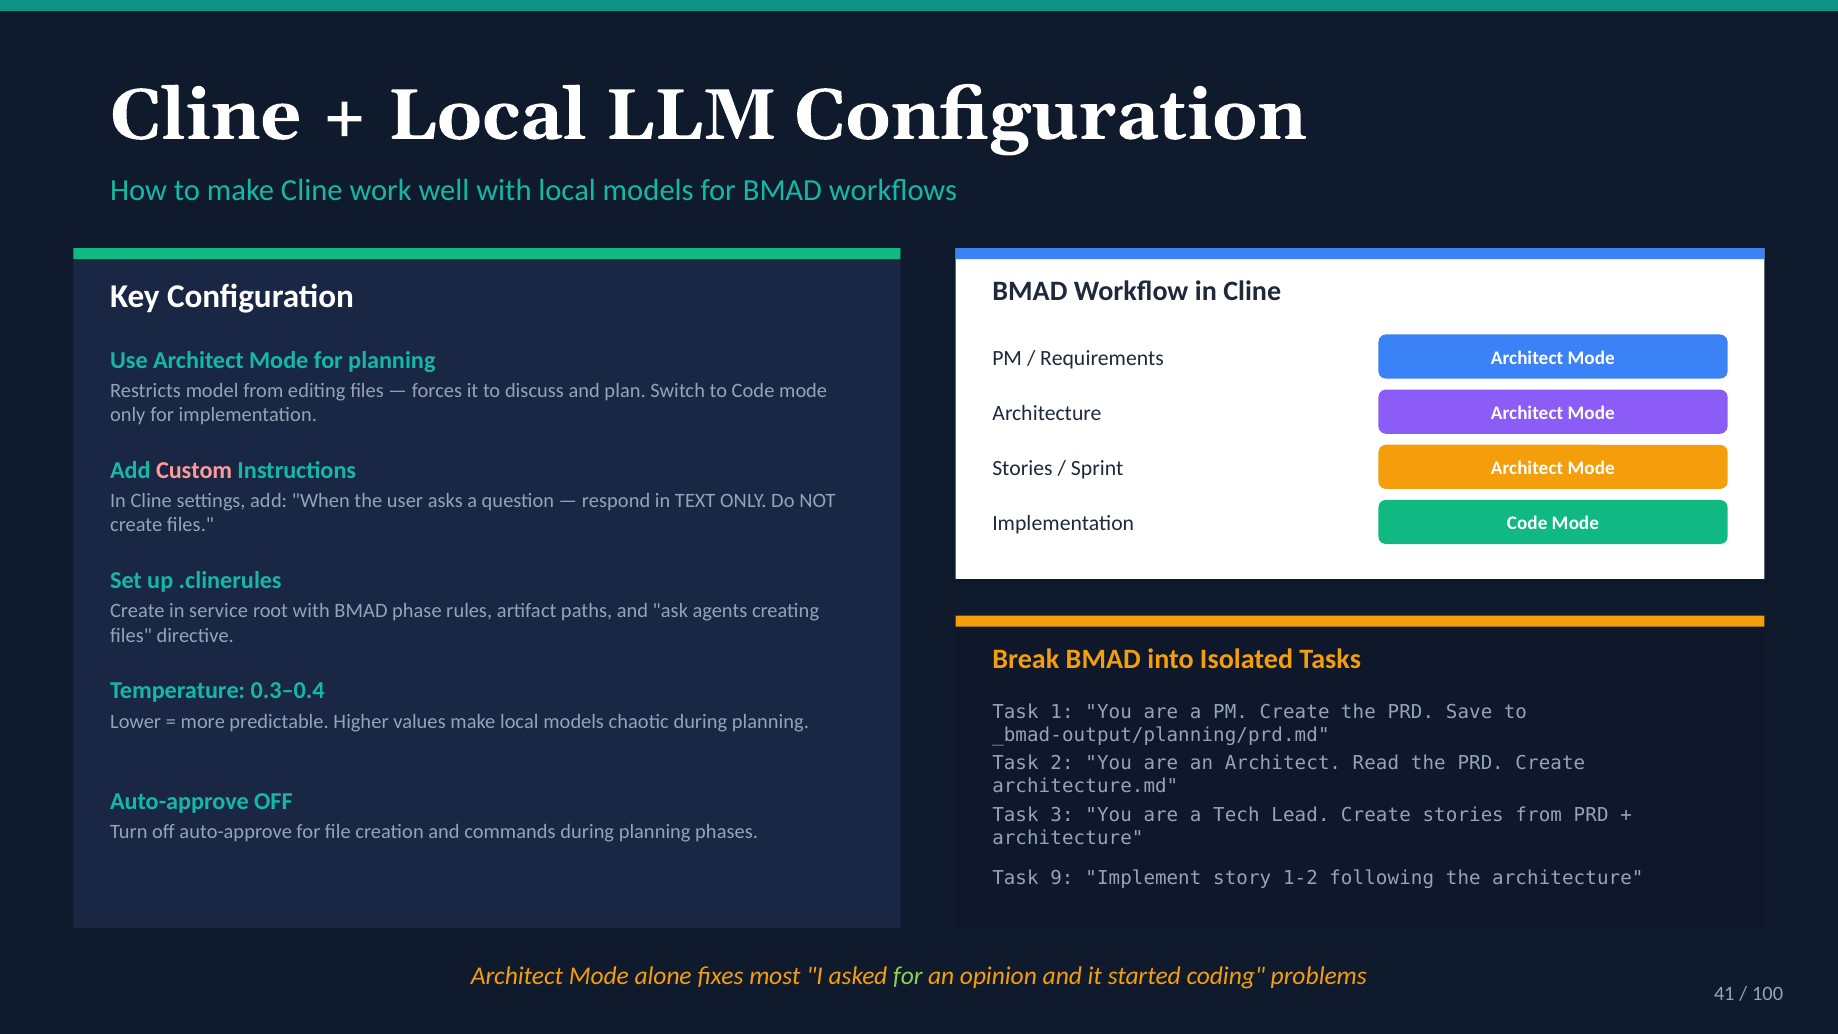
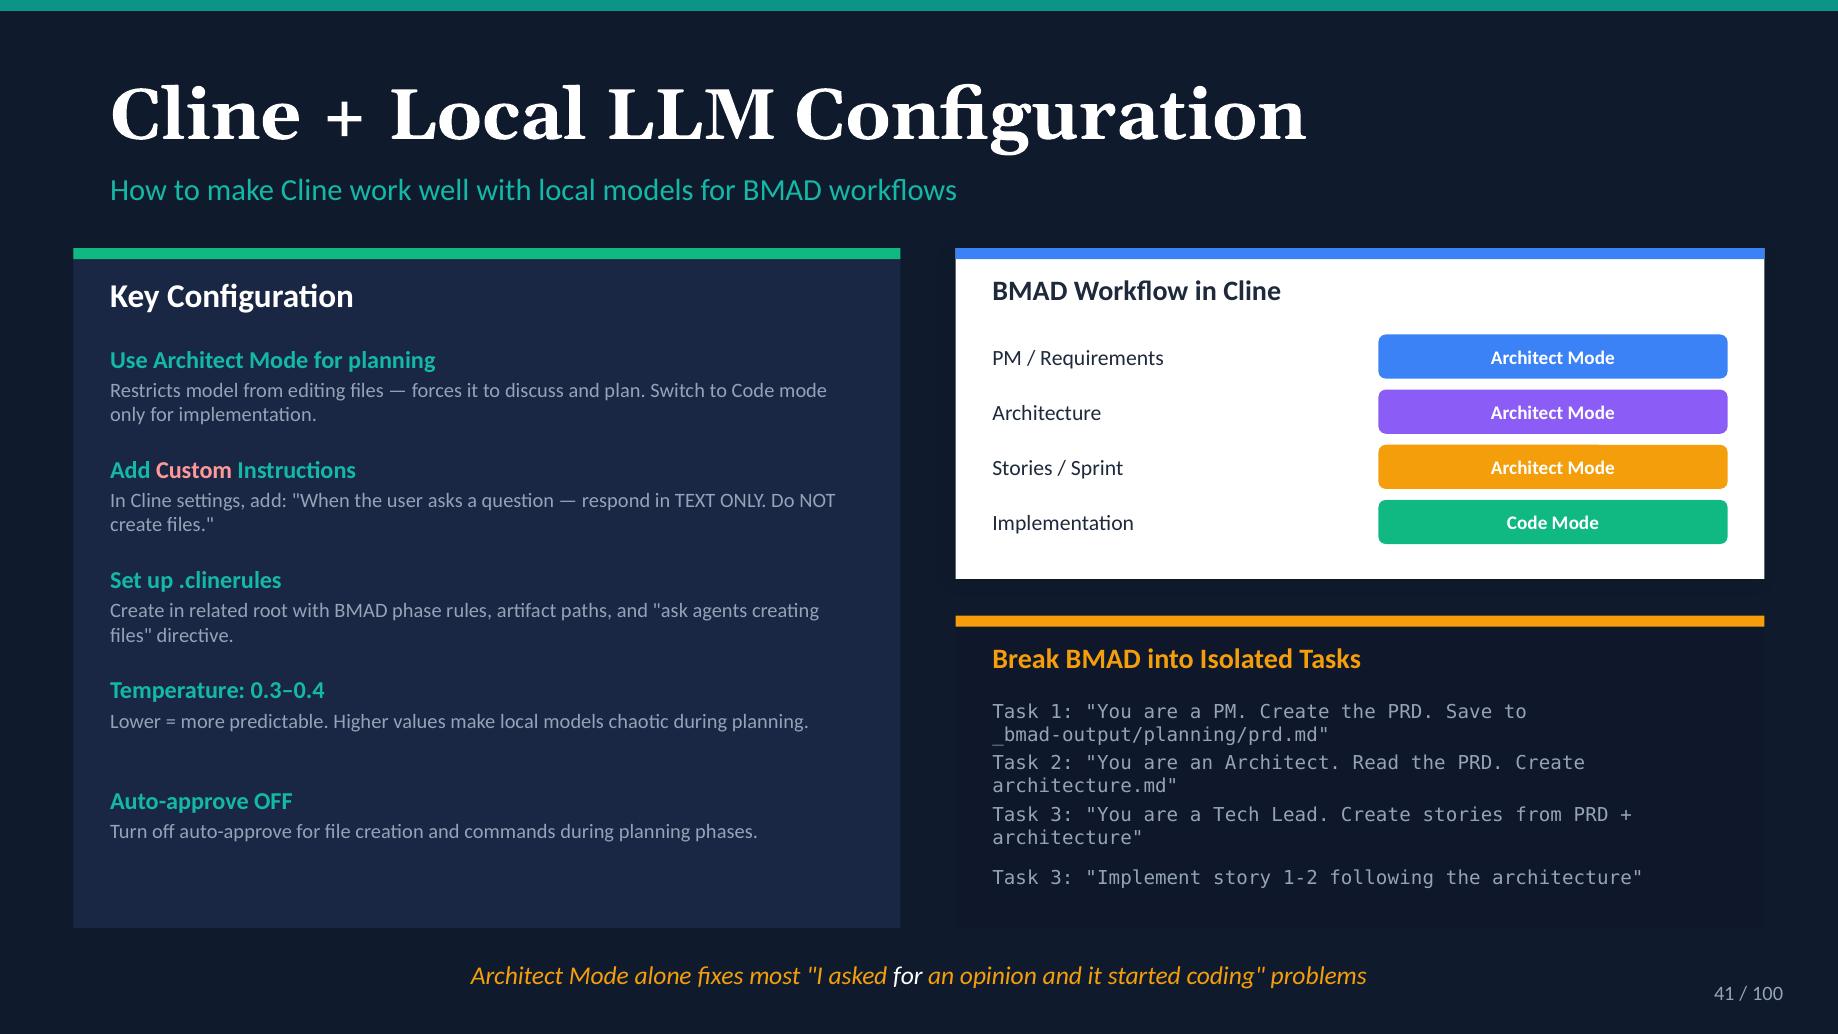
service: service -> related
9 at (1062, 878): 9 -> 3
for at (908, 976) colour: light green -> white
